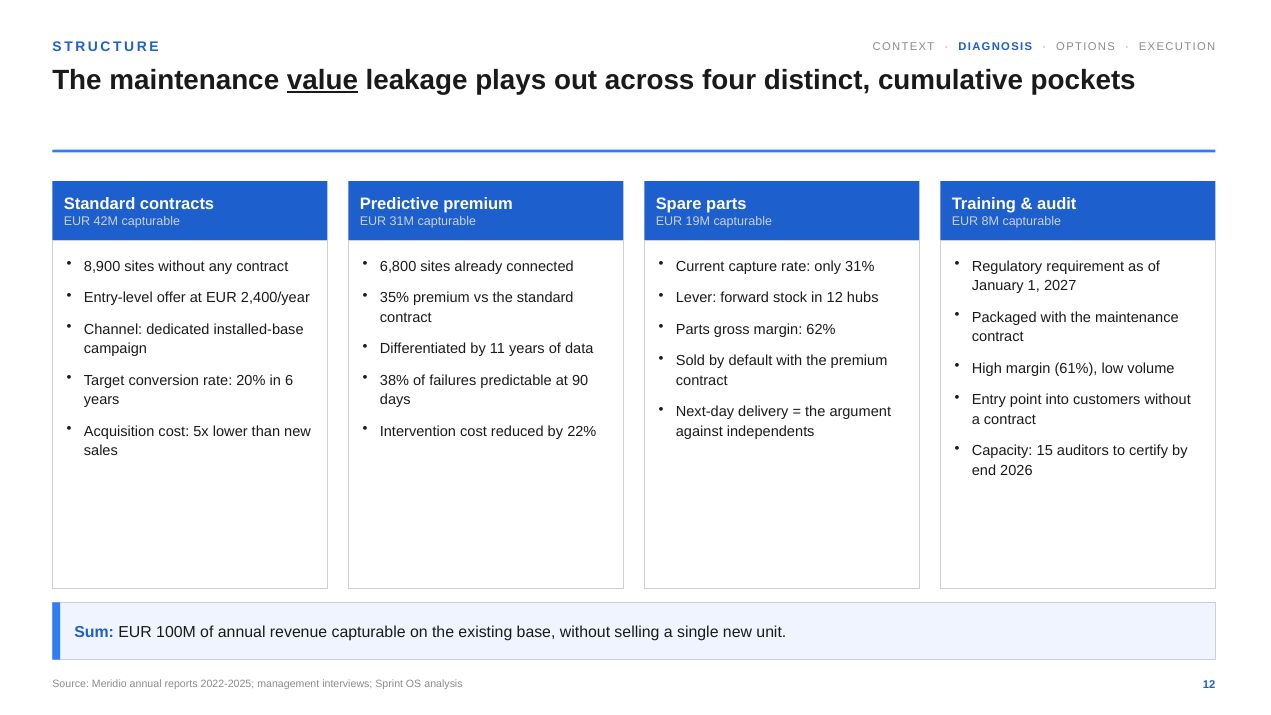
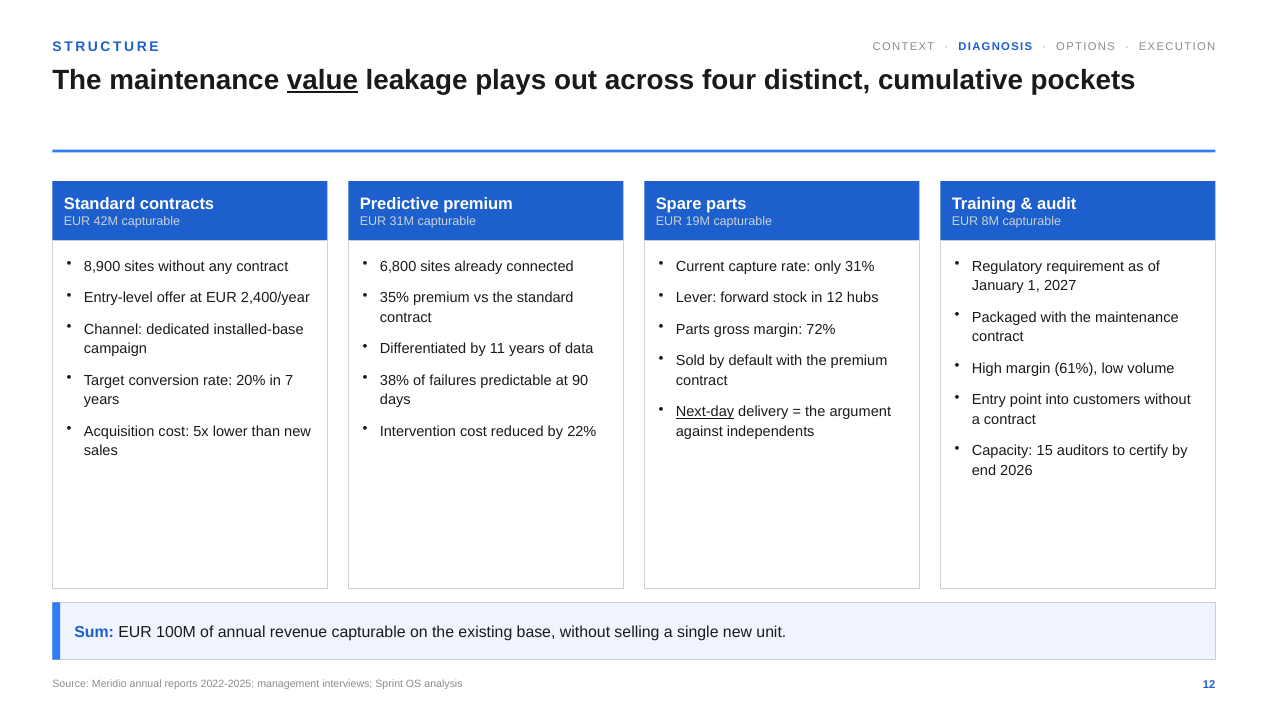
62%: 62% -> 72%
6: 6 -> 7
Next-day underline: none -> present
